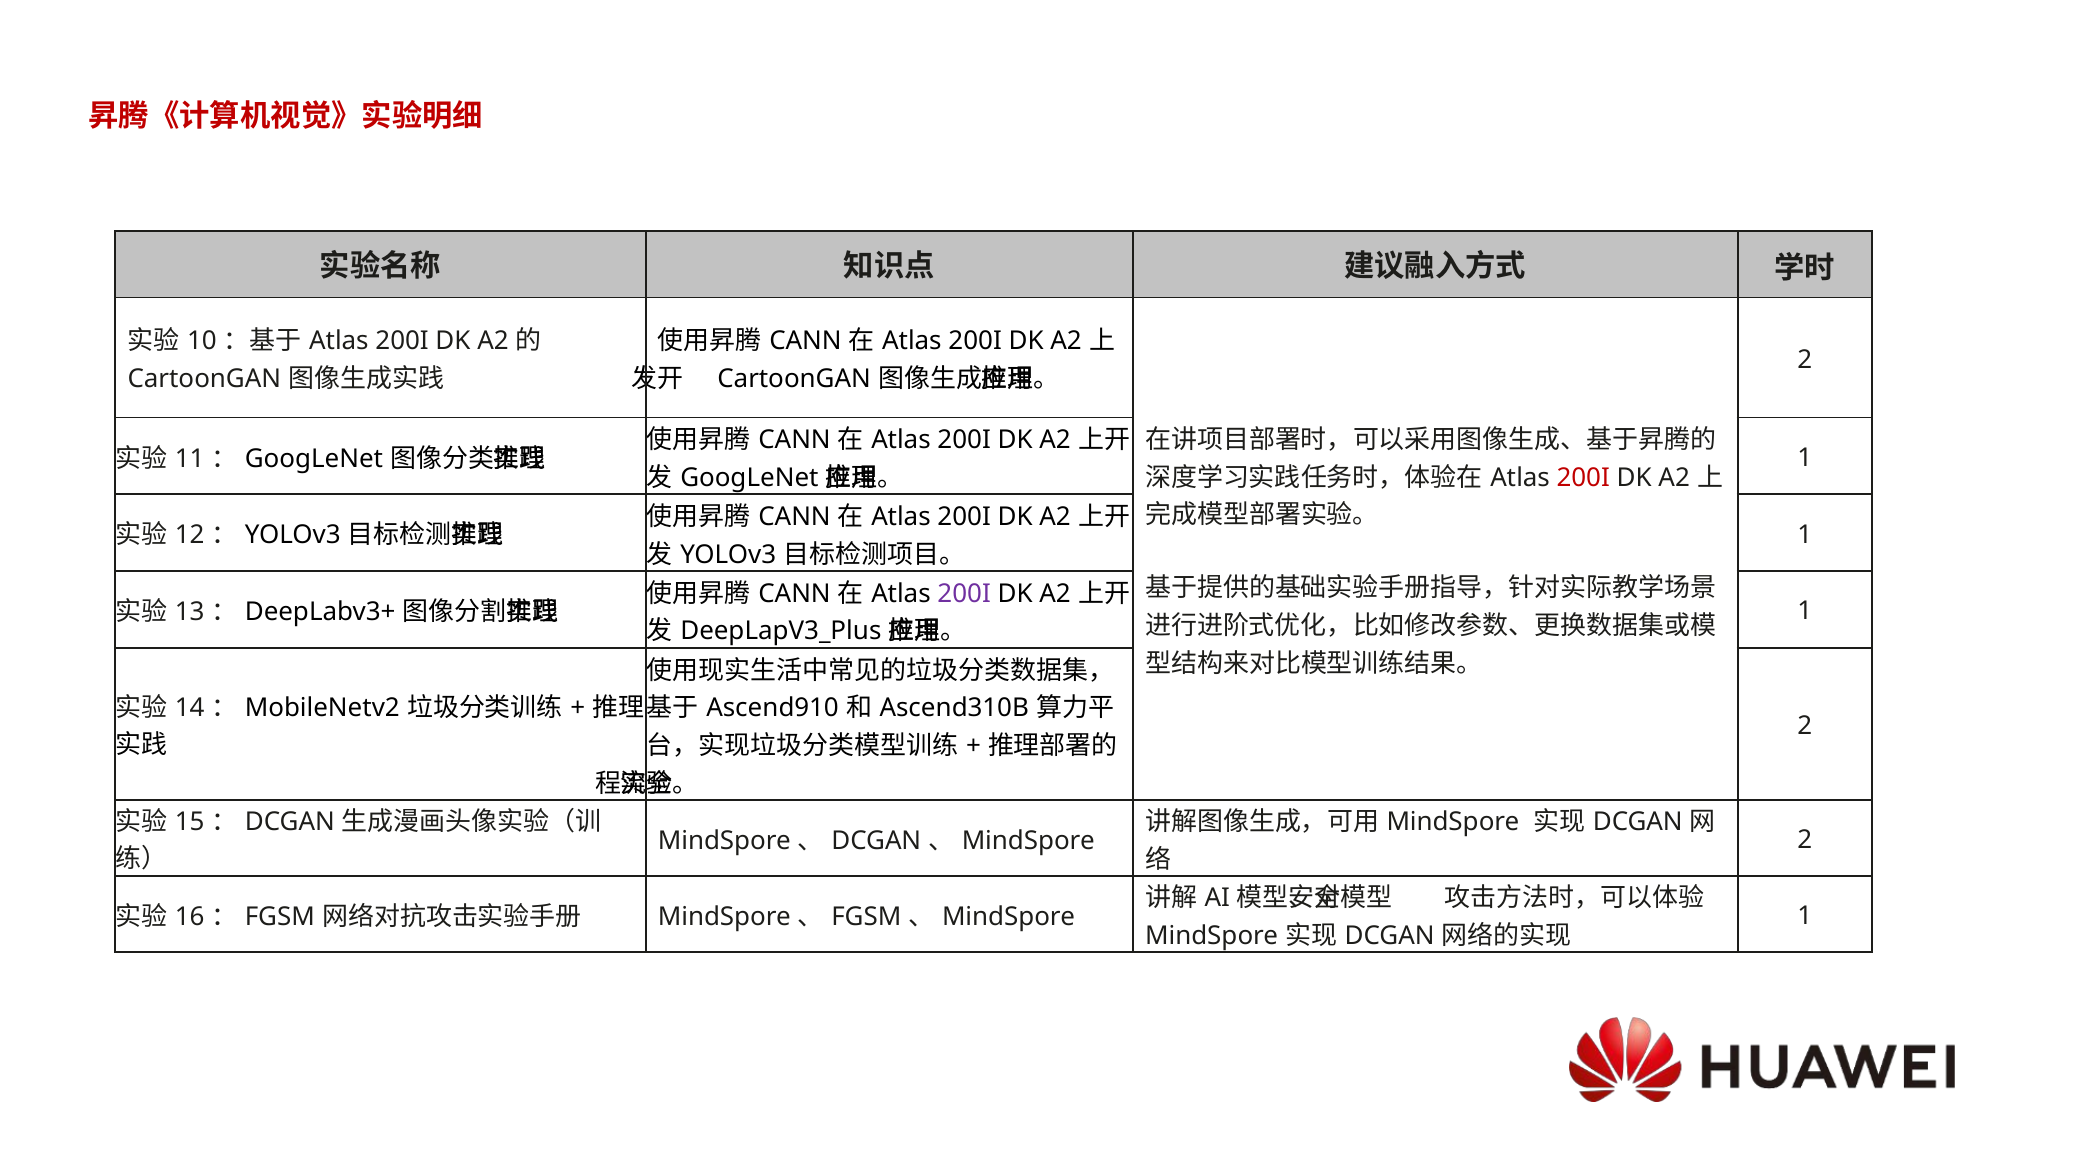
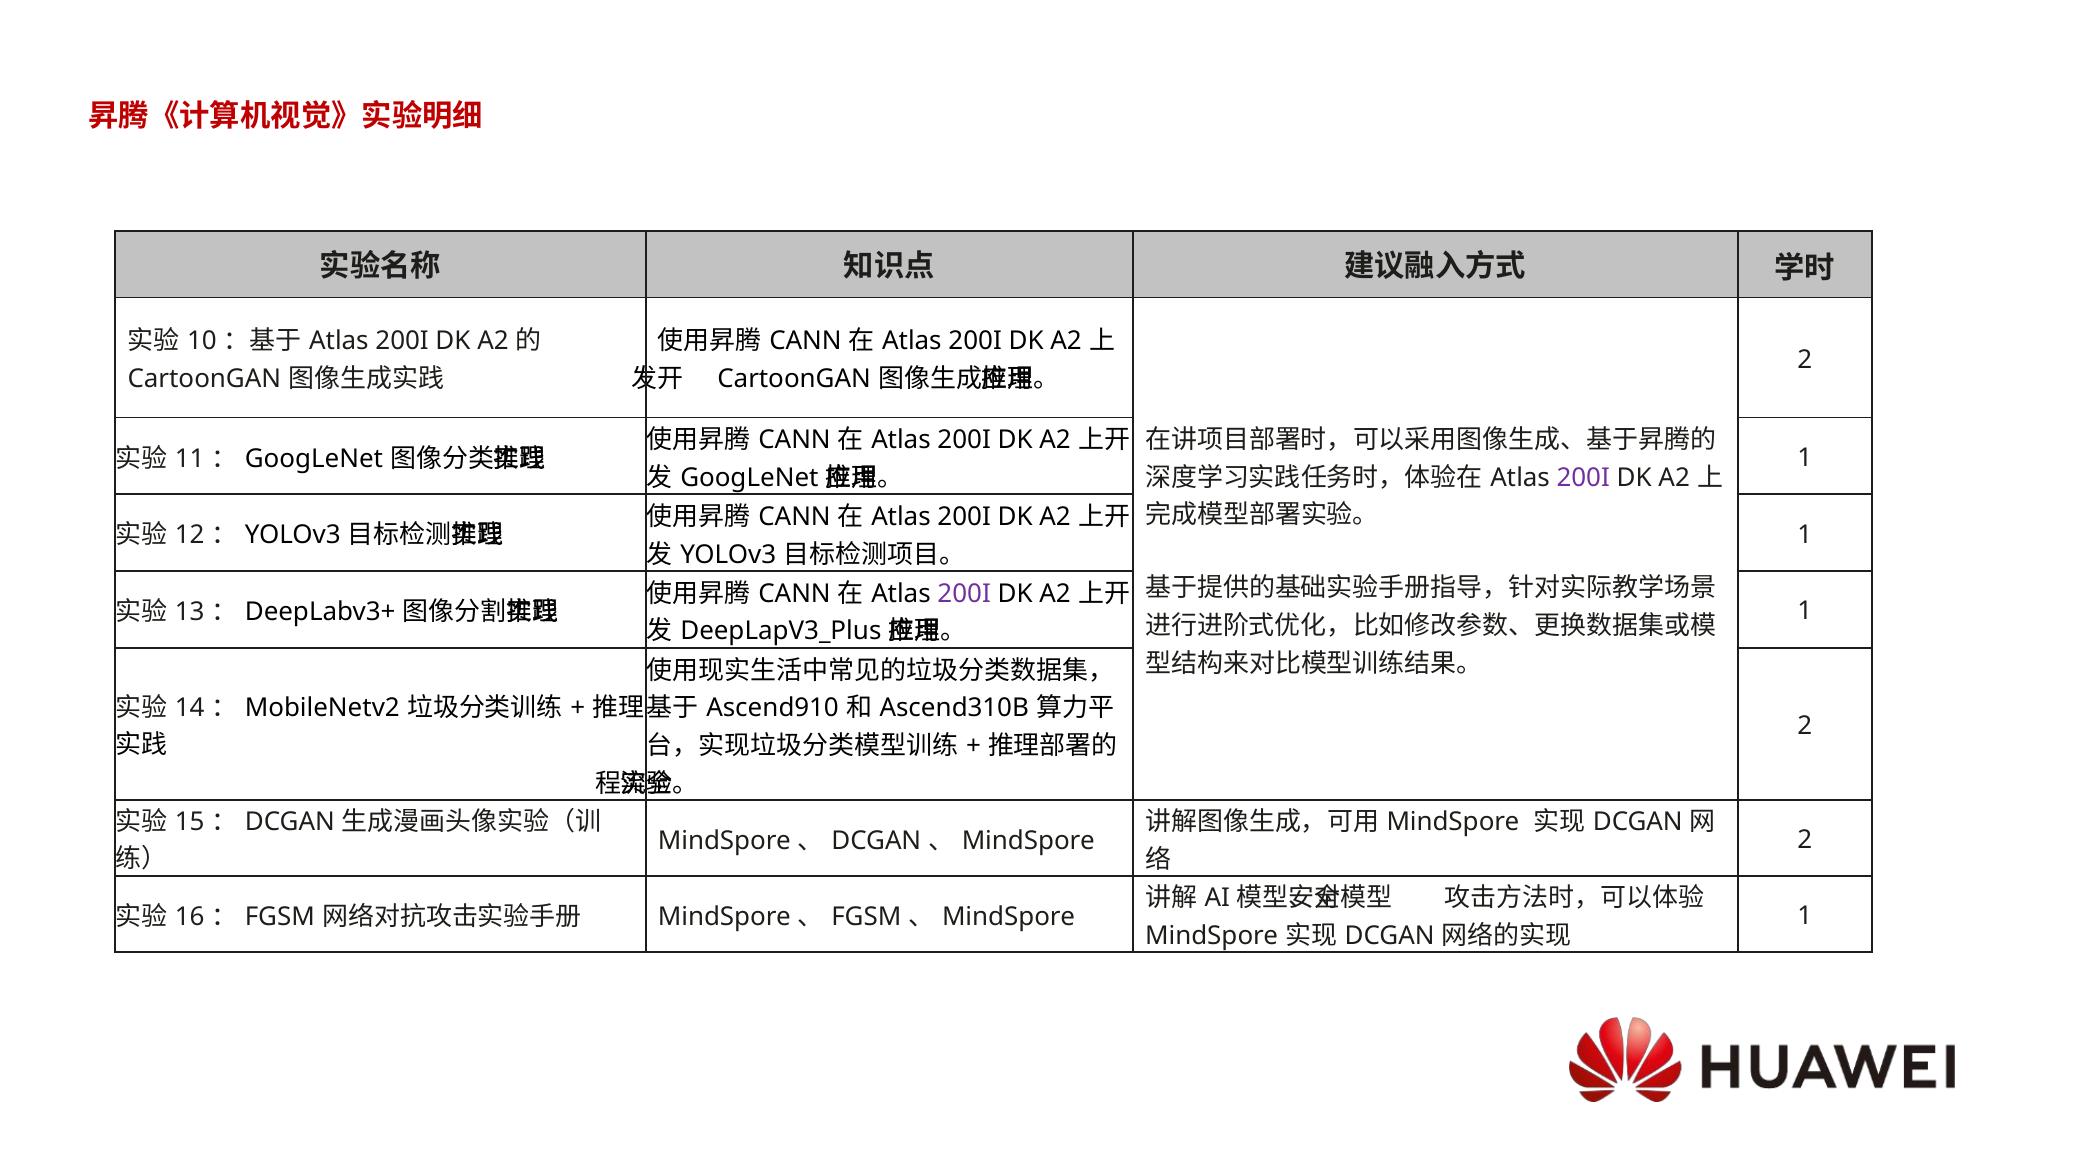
200I at (1583, 477) colour: red -> purple
